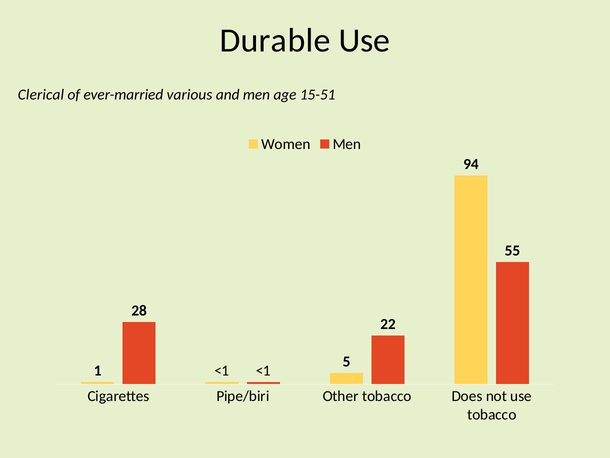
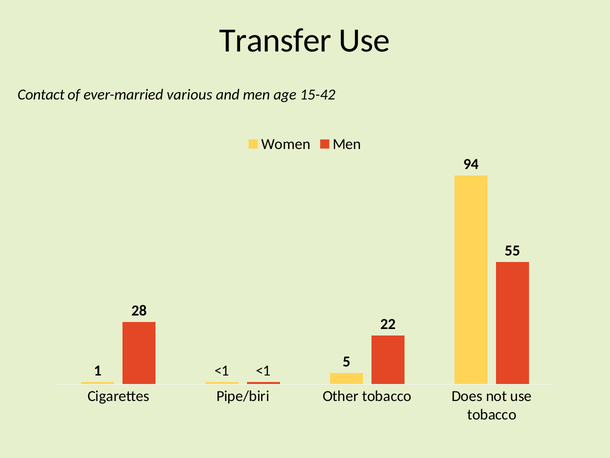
Durable: Durable -> Transfer
Clerical: Clerical -> Contact
15-51: 15-51 -> 15-42
